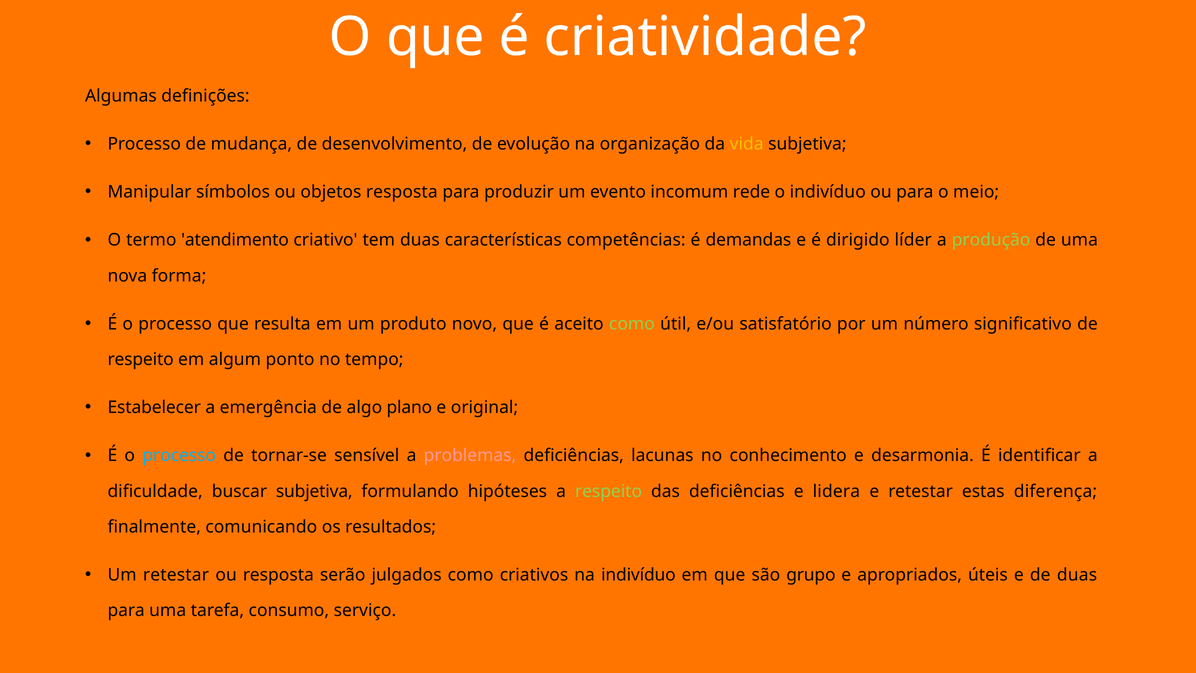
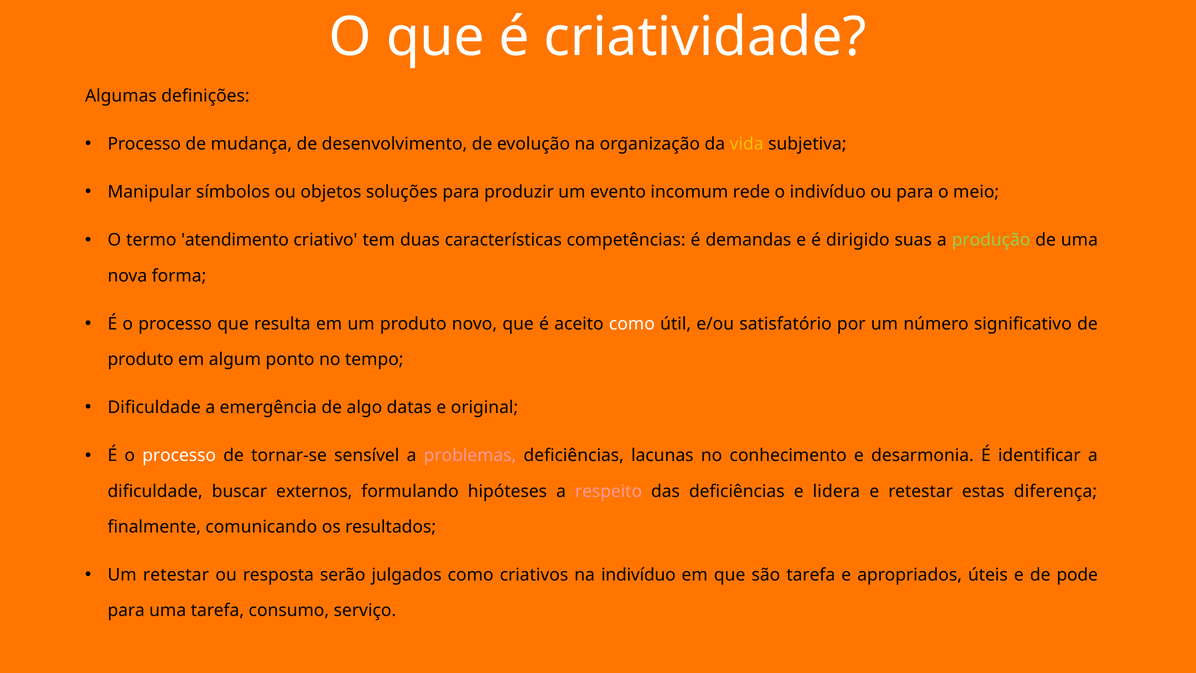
objetos resposta: resposta -> soluções
líder: líder -> suas
como at (632, 324) colour: light green -> white
respeito at (141, 359): respeito -> produto
Estabelecer at (154, 407): Estabelecer -> Dificuldade
plano: plano -> datas
processo at (179, 456) colour: light blue -> white
buscar subjetiva: subjetiva -> externos
respeito at (609, 491) colour: light green -> pink
são grupo: grupo -> tarefa
de duas: duas -> pode
